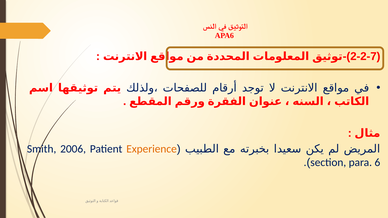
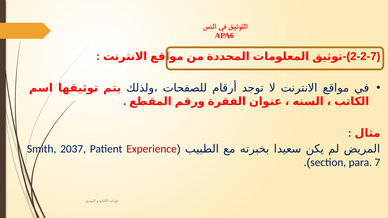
2006: 2006 -> 2037
Experience colour: orange -> red
6: 6 -> 7
